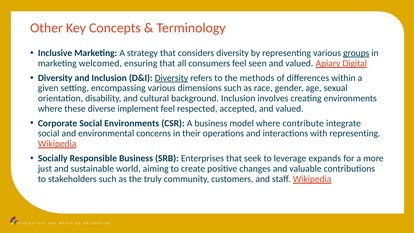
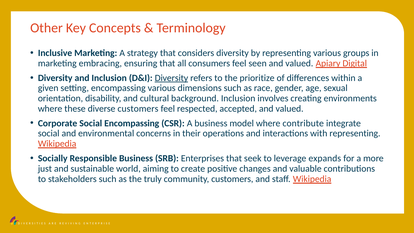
groups underline: present -> none
welcomed: welcomed -> embracing
methods: methods -> prioritize
diverse implement: implement -> customers
Social Environments: Environments -> Encompassing
